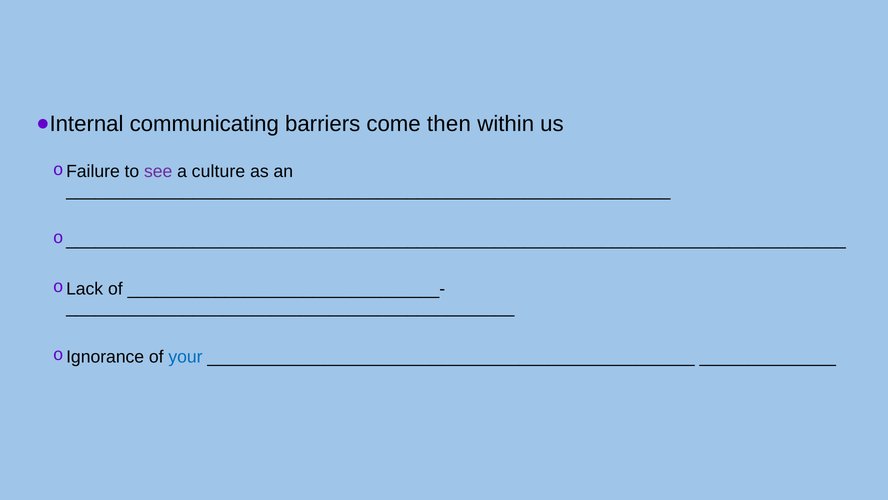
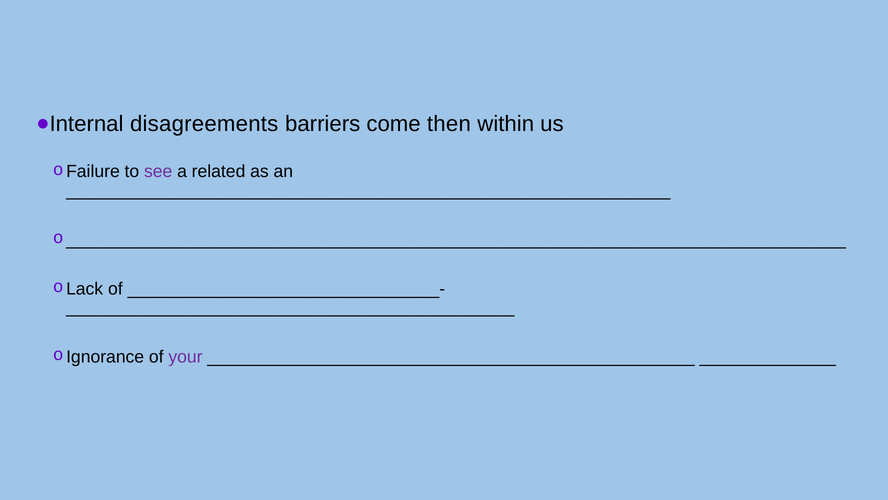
communicating: communicating -> disagreements
culture: culture -> related
your colour: blue -> purple
